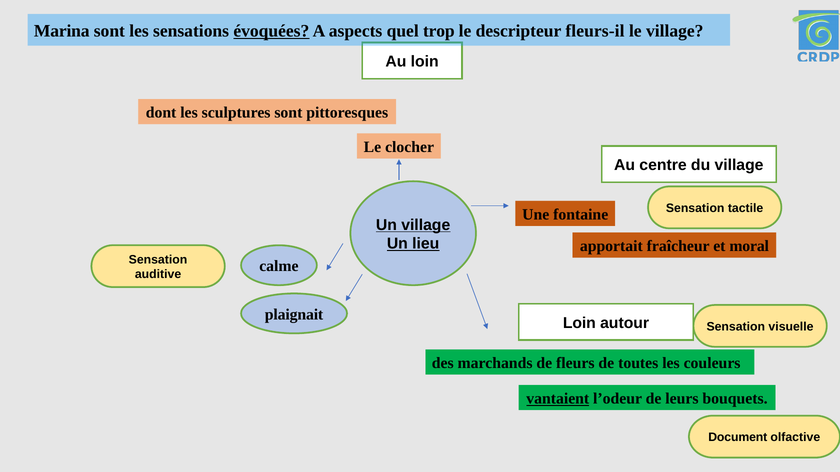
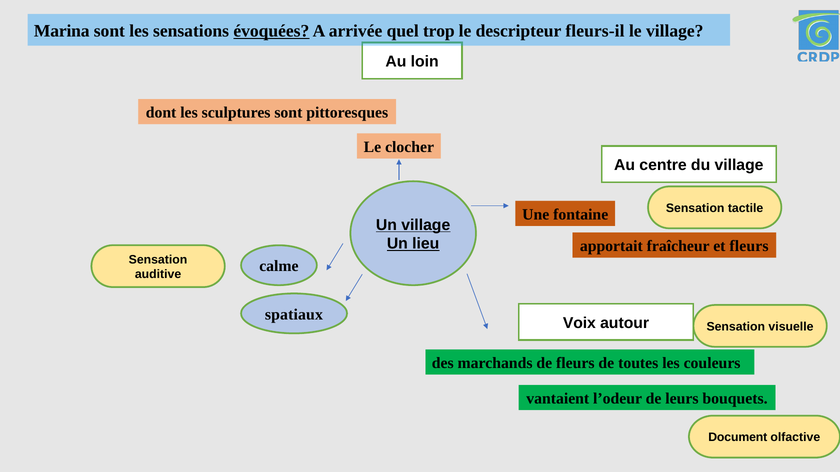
aspects: aspects -> arrivée
et moral: moral -> fleurs
plaignait: plaignait -> spatiaux
Loin at (579, 323): Loin -> Voix
vantaient underline: present -> none
